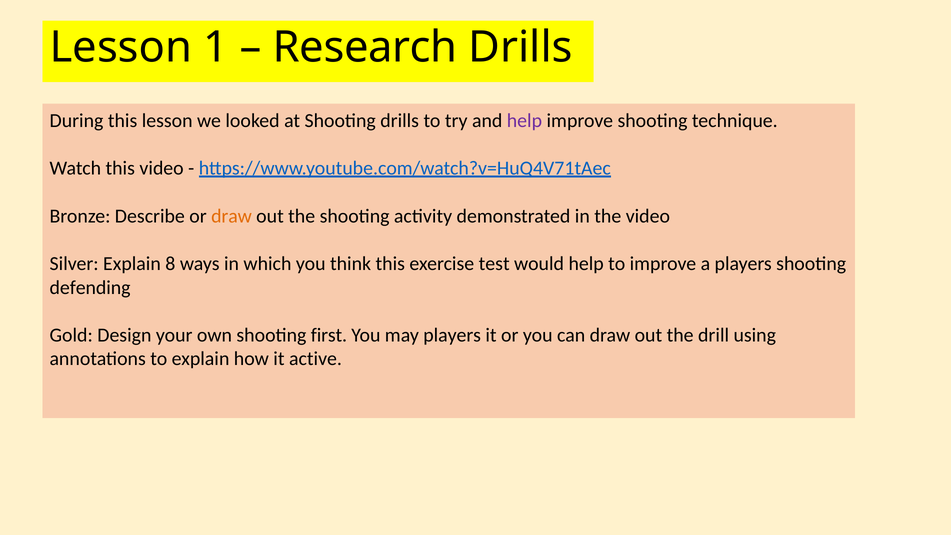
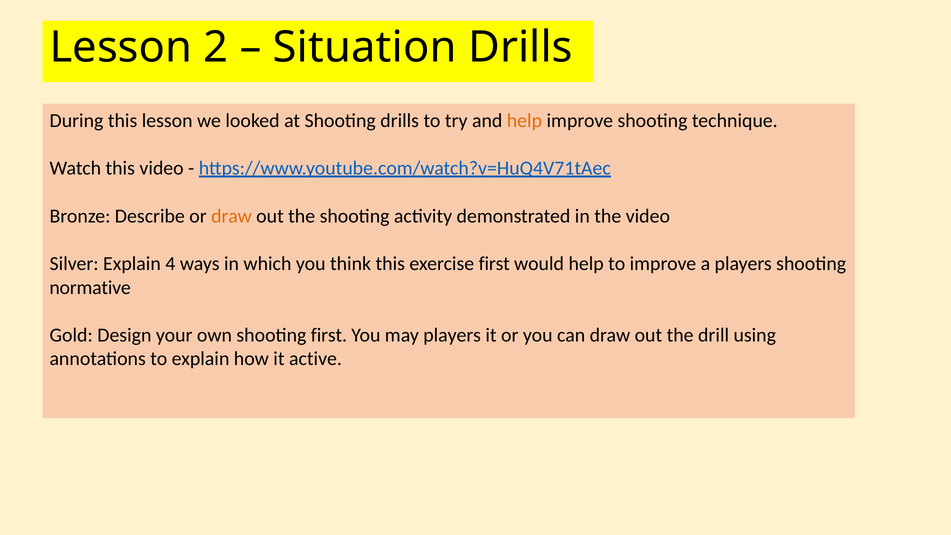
1: 1 -> 2
Research: Research -> Situation
help at (524, 120) colour: purple -> orange
8: 8 -> 4
exercise test: test -> first
defending: defending -> normative
